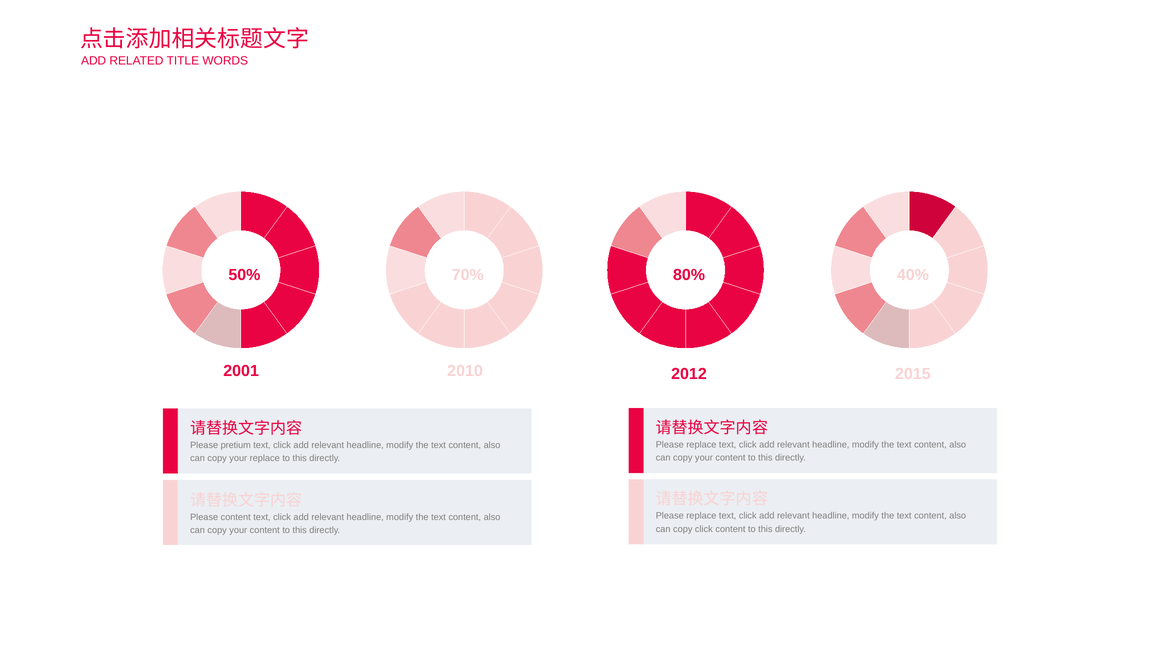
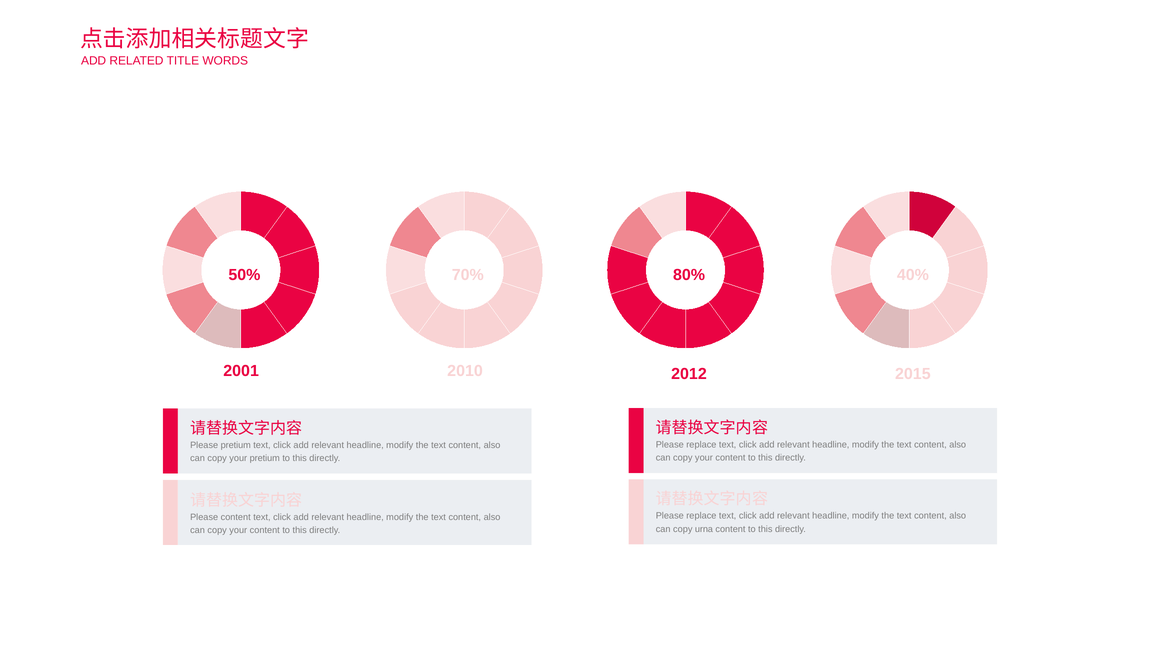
your replace: replace -> pretium
copy click: click -> urna
